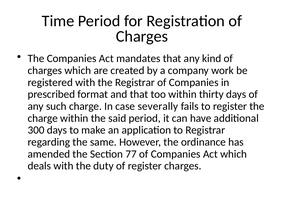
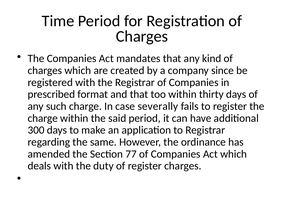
work: work -> since
